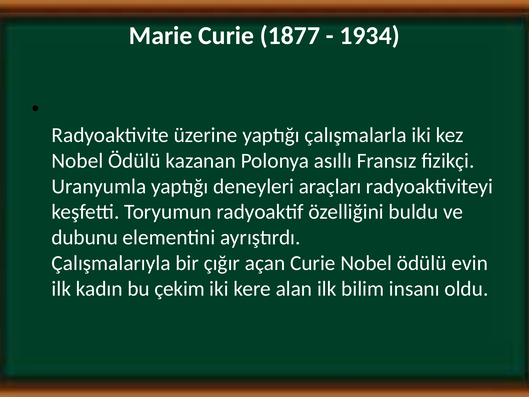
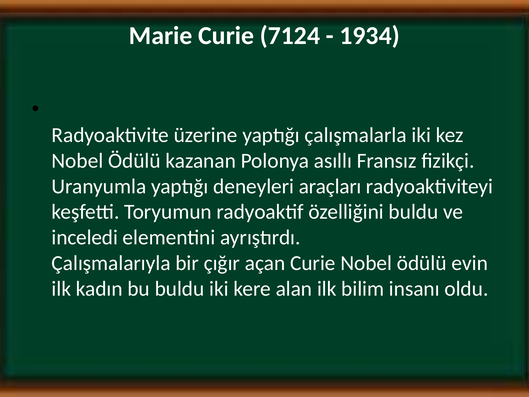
1877: 1877 -> 7124
dubunu: dubunu -> inceledi
bu çekim: çekim -> buldu
